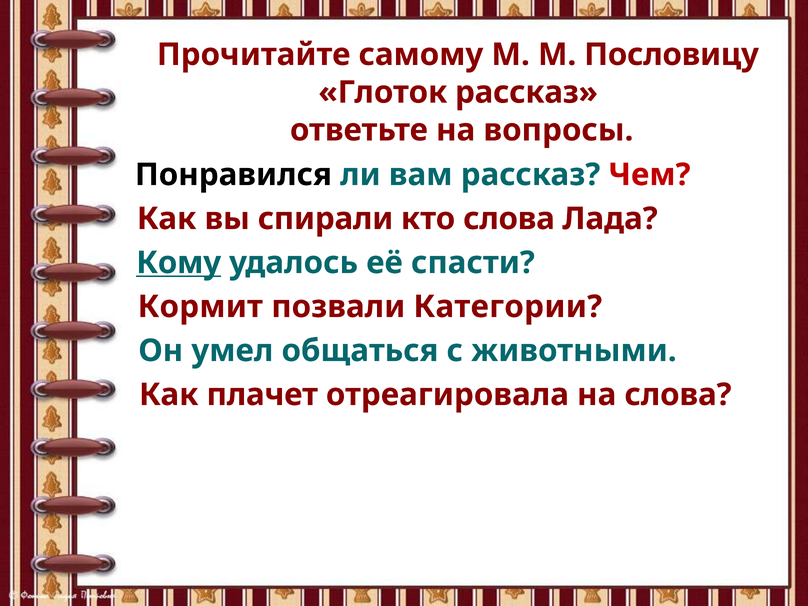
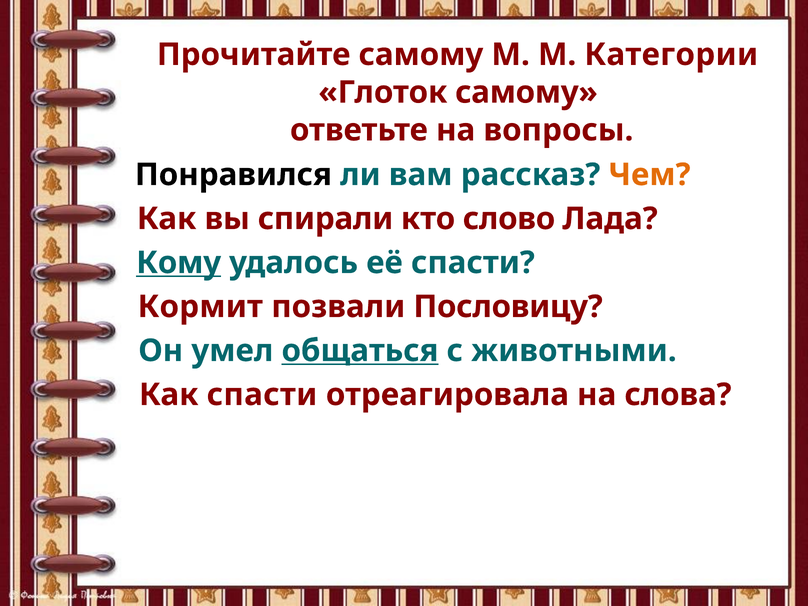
Пословицу: Пословицу -> Категории
Глоток рассказ: рассказ -> самому
Чем colour: red -> orange
кто слова: слова -> слово
Категории: Категории -> Пословицу
общаться underline: none -> present
Как плачет: плачет -> спасти
